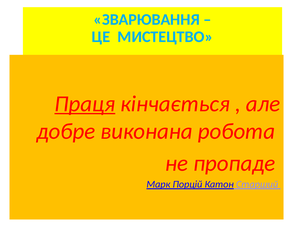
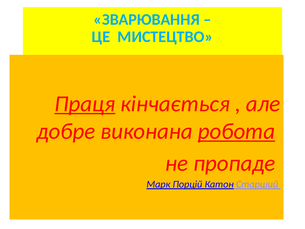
робота underline: none -> present
